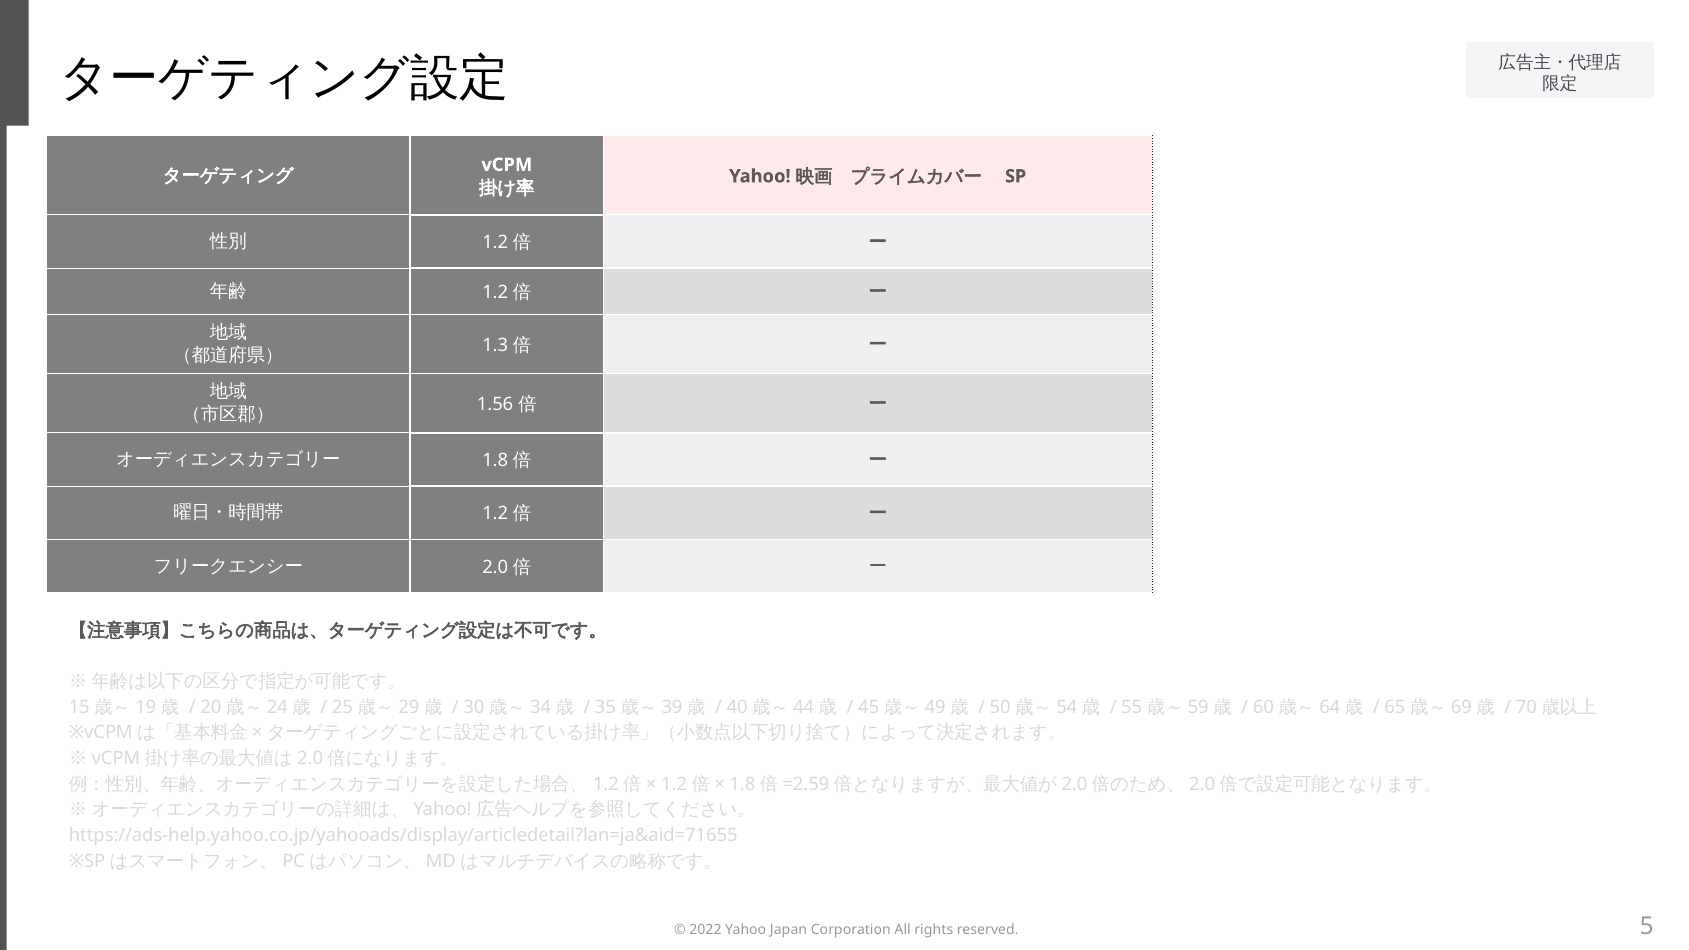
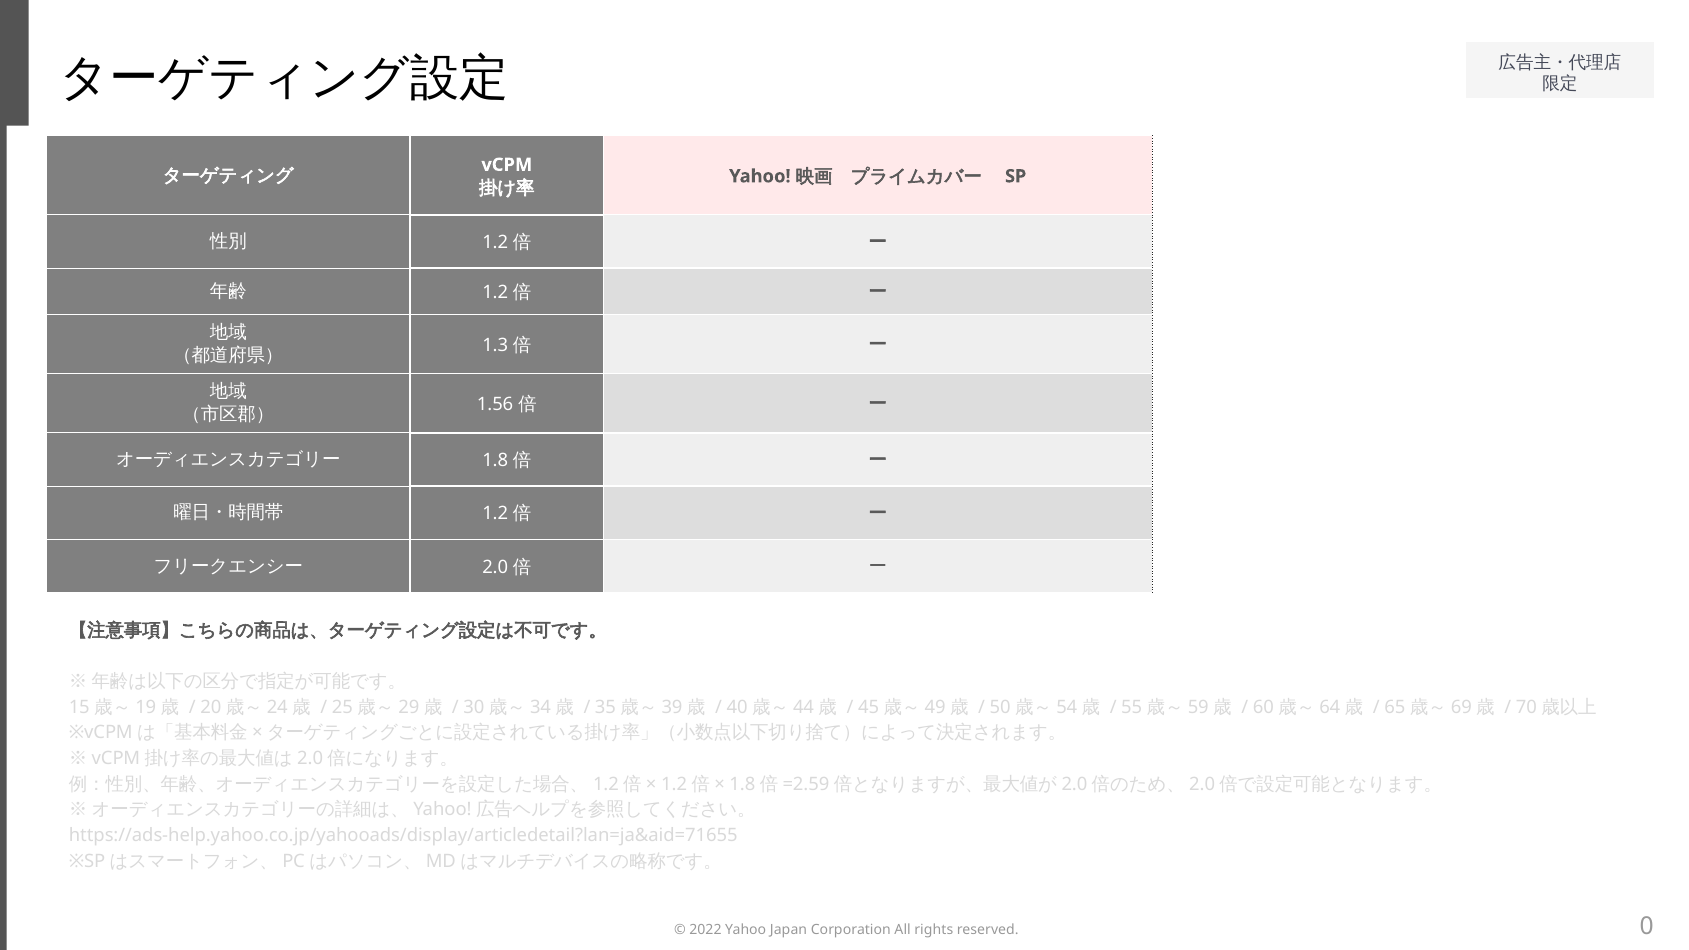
5: 5 -> 0
